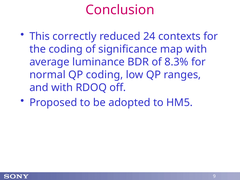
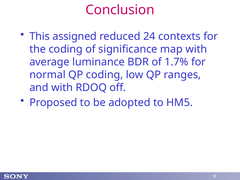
correctly: correctly -> assigned
8.3%: 8.3% -> 1.7%
